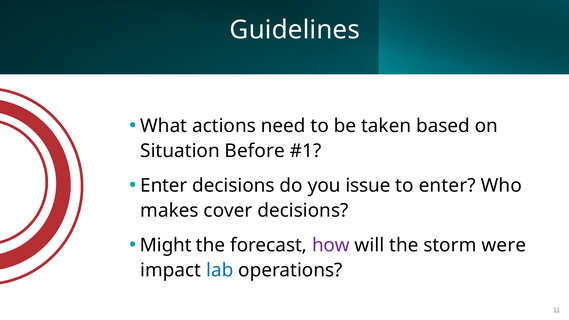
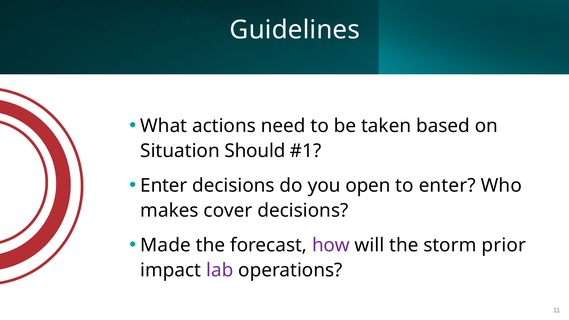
Before: Before -> Should
issue: issue -> open
Might: Might -> Made
were: were -> prior
lab colour: blue -> purple
